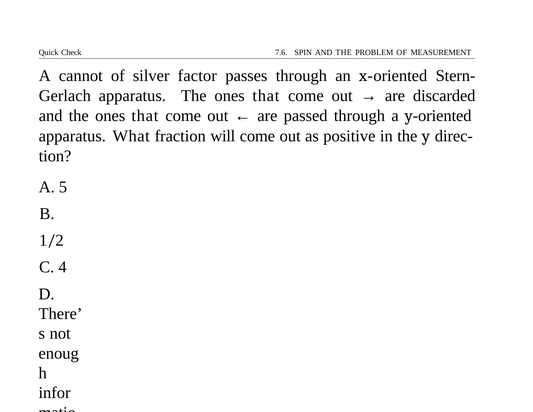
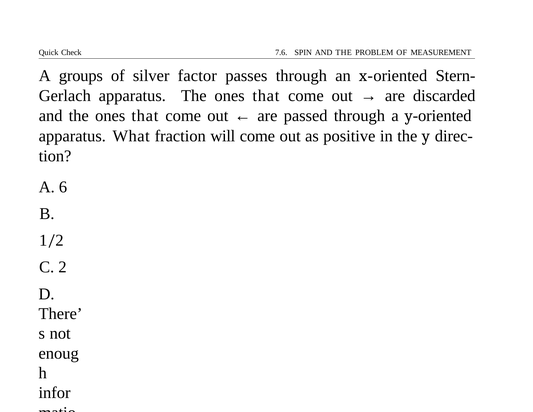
cannot: cannot -> groups
5: 5 -> 6
4: 4 -> 2
